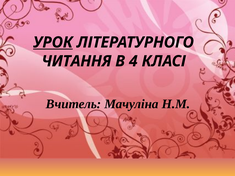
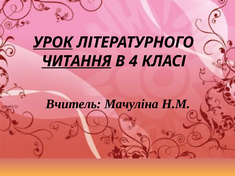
ЧИТАННЯ underline: none -> present
